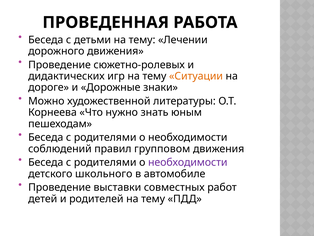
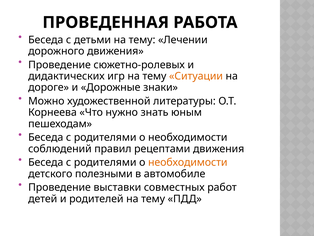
групповом: групповом -> рецептами
необходимости at (188, 162) colour: purple -> orange
школьного: школьного -> полезными
